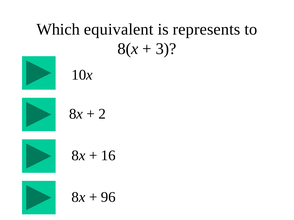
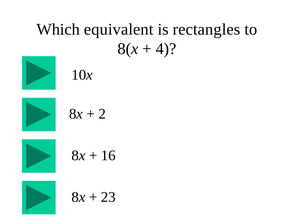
represents: represents -> rectangles
3: 3 -> 4
96: 96 -> 23
